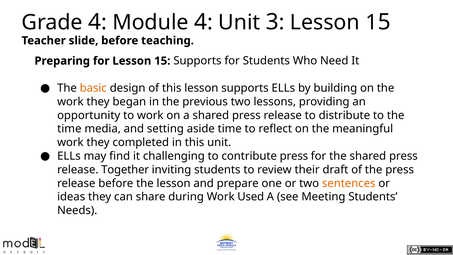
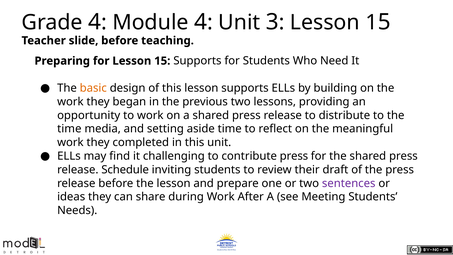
Together: Together -> Schedule
sentences colour: orange -> purple
Used: Used -> After
